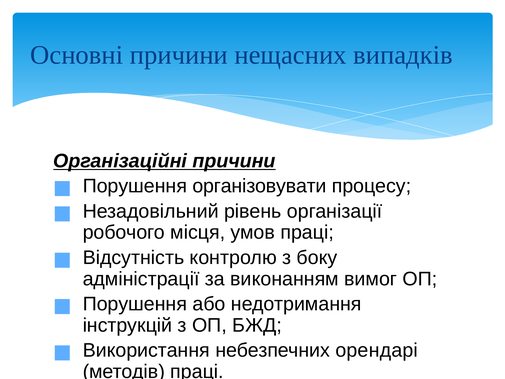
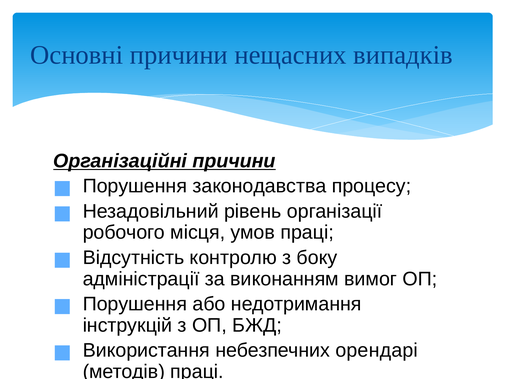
організовувати: організовувати -> законодавства
